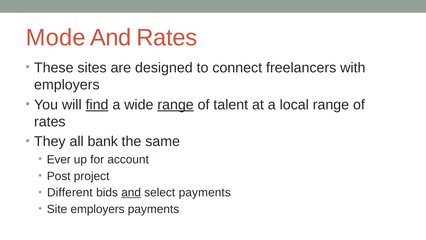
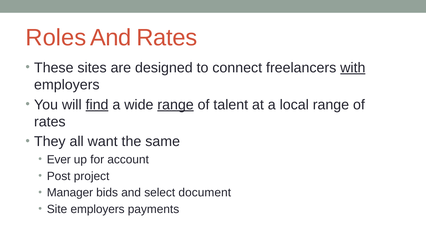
Mode: Mode -> Roles
with underline: none -> present
bank: bank -> want
Different: Different -> Manager
and at (131, 192) underline: present -> none
select payments: payments -> document
